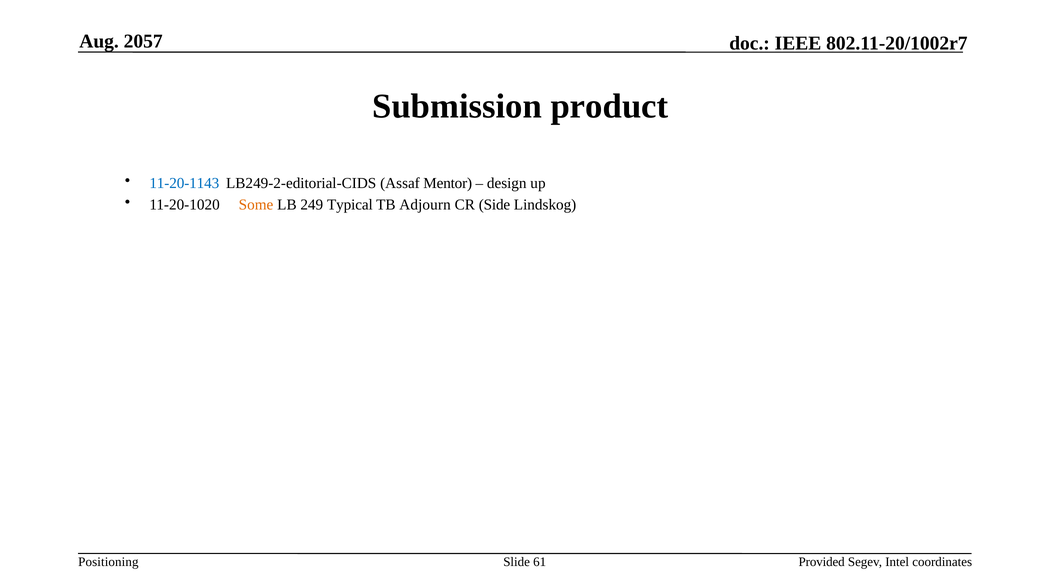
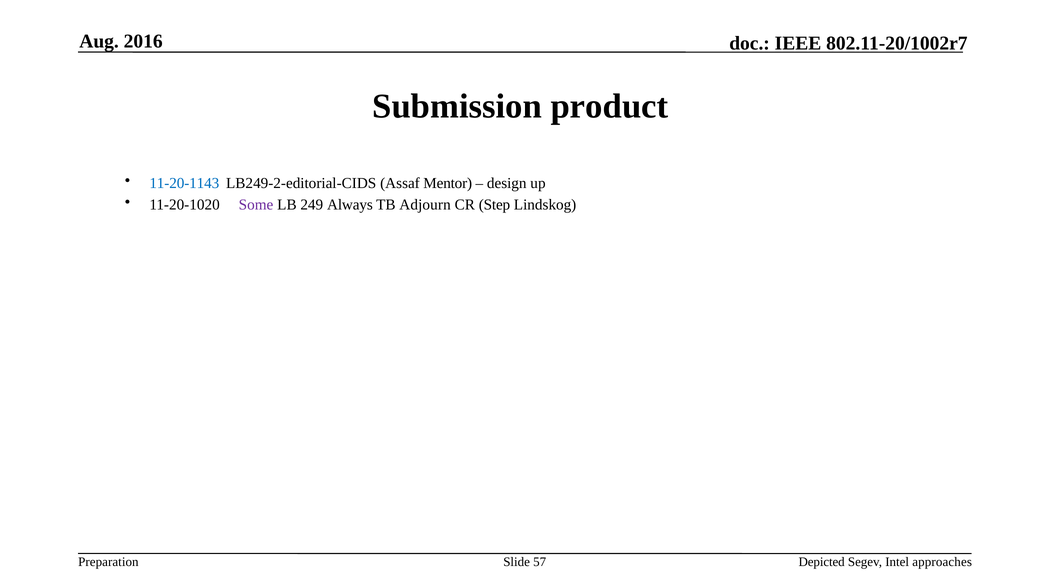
2057: 2057 -> 2016
Some colour: orange -> purple
Typical: Typical -> Always
Side: Side -> Step
Positioning: Positioning -> Preparation
61: 61 -> 57
Provided: Provided -> Depicted
coordinates: coordinates -> approaches
